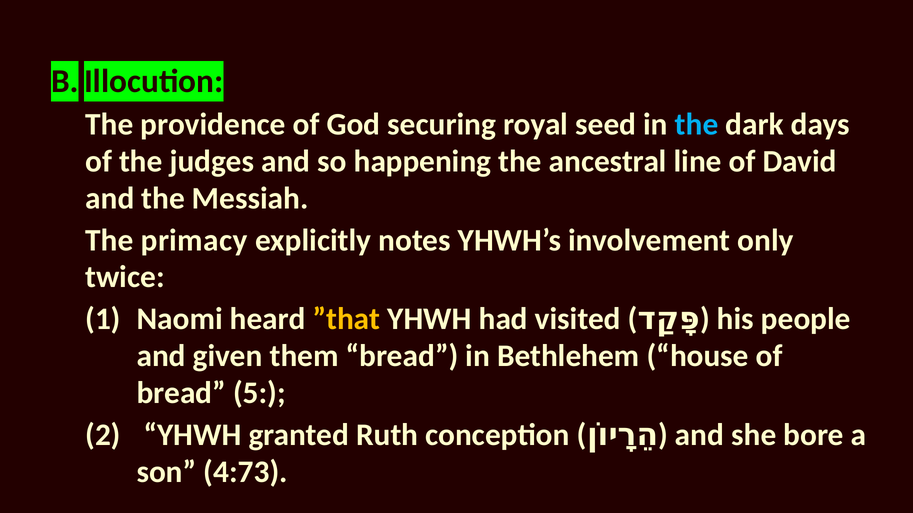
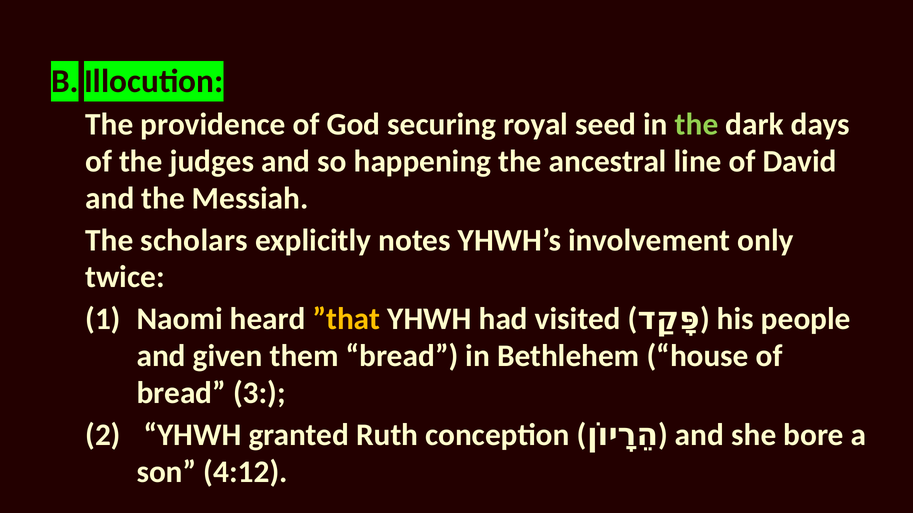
the at (697, 125) colour: light blue -> light green
primacy: primacy -> scholars
5: 5 -> 3
4:73: 4:73 -> 4:12
